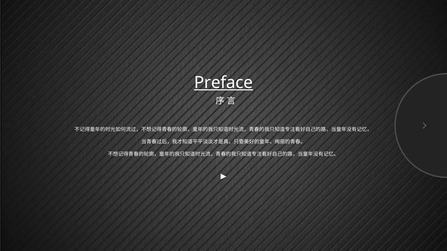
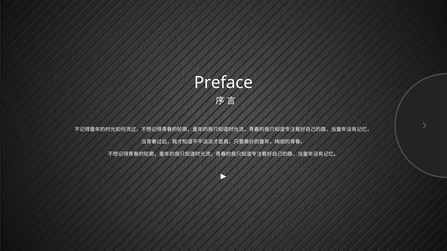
Preface underline: present -> none
